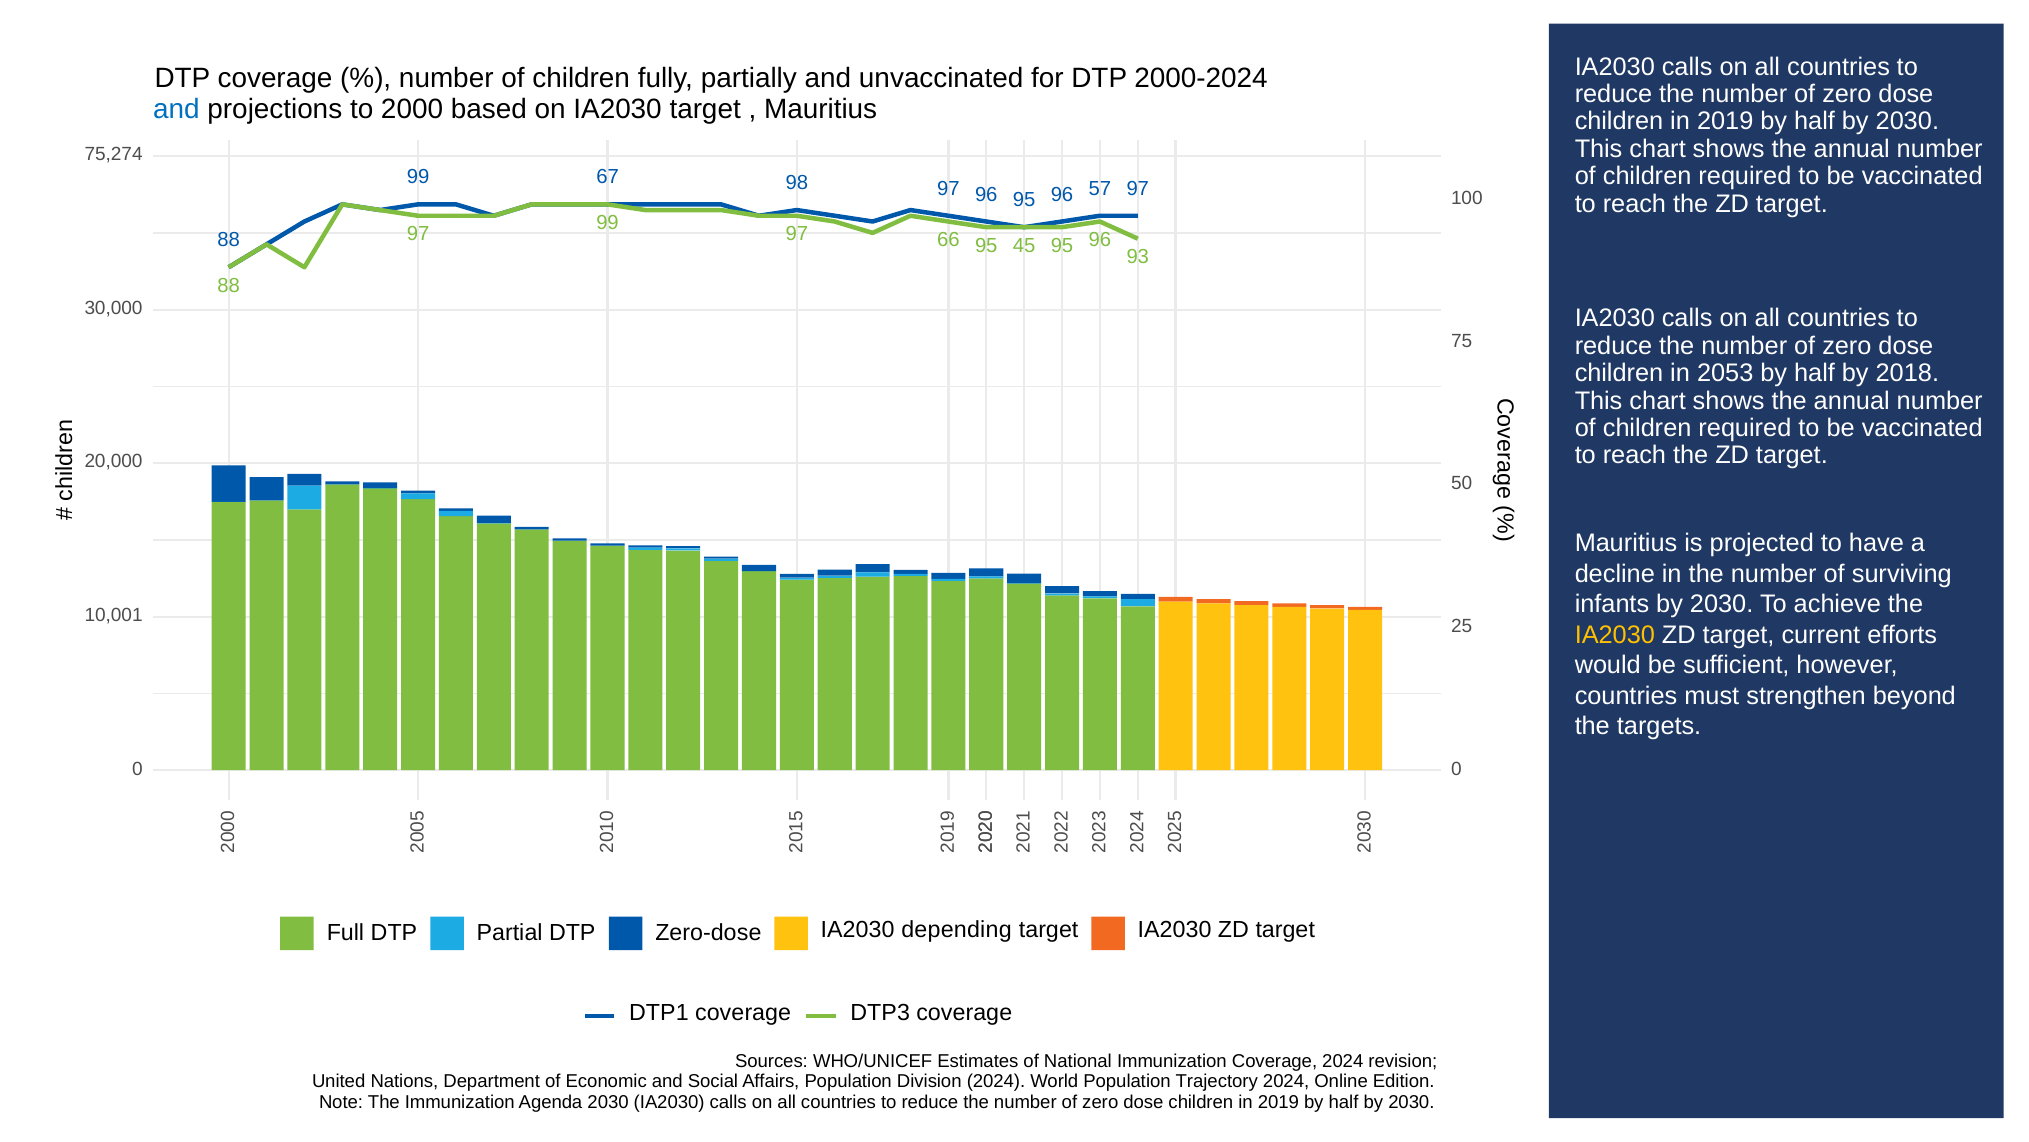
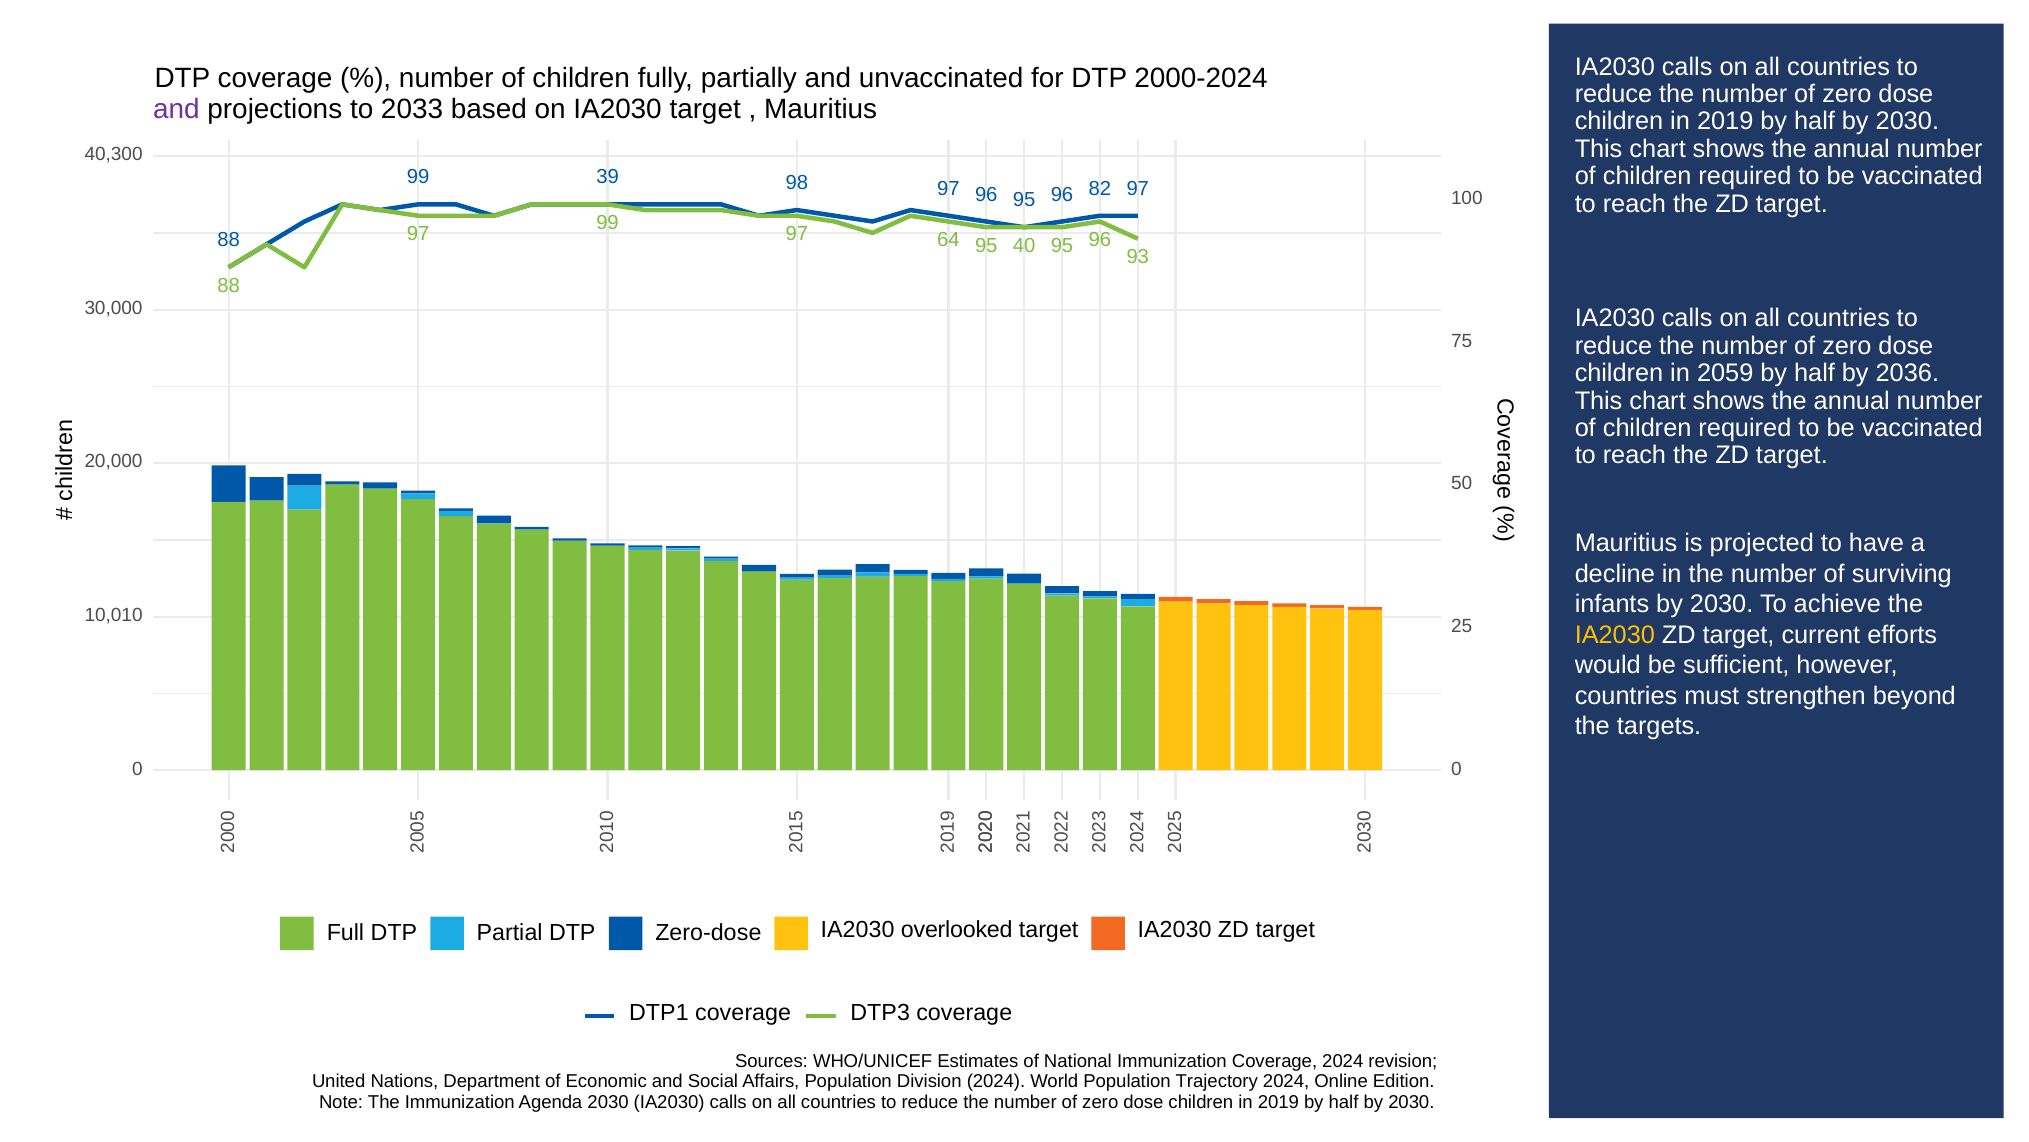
and at (176, 109) colour: blue -> purple
2000: 2000 -> 2033
75,274: 75,274 -> 40,300
67: 67 -> 39
57: 57 -> 82
66: 66 -> 64
45: 45 -> 40
2053: 2053 -> 2059
2018: 2018 -> 2036
10,001: 10,001 -> 10,010
depending: depending -> overlooked
